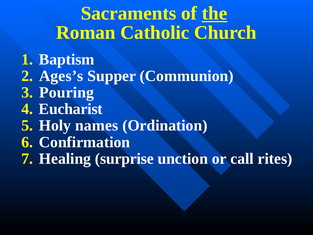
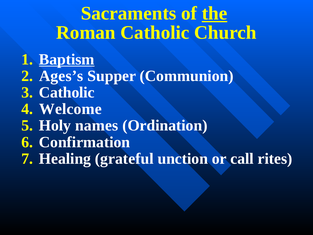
Baptism underline: none -> present
Pouring at (67, 92): Pouring -> Catholic
Eucharist: Eucharist -> Welcome
surprise: surprise -> grateful
